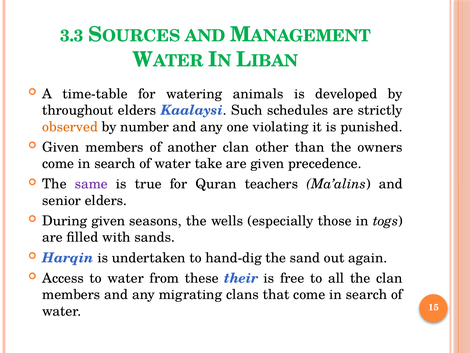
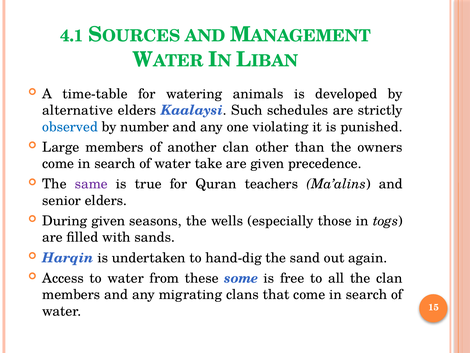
3.3: 3.3 -> 4.1
throughout: throughout -> alternative
observed colour: orange -> blue
Given at (61, 147): Given -> Large
their: their -> some
